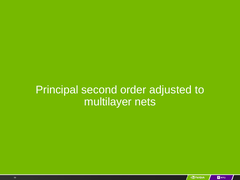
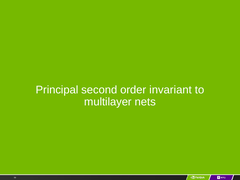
adjusted: adjusted -> invariant
